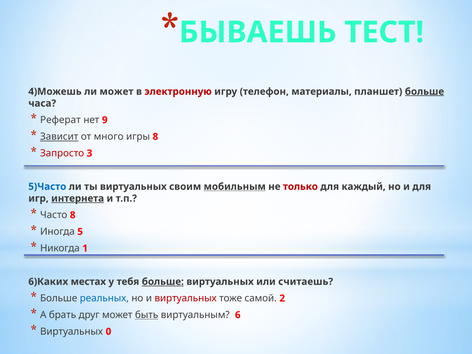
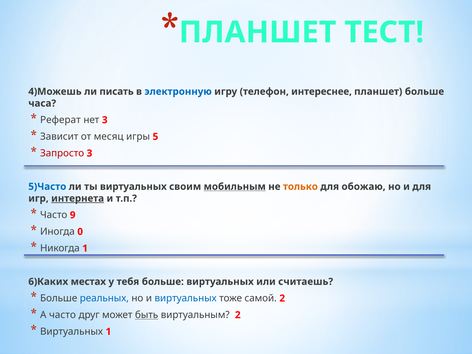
БЫВАЕШЬ at (258, 32): БЫВАЕШЬ -> ПЛАНШЕТ
ли может: может -> писать
электронную colour: red -> blue
материалы: материалы -> интереснее
больше at (424, 92) underline: present -> none
нет 9: 9 -> 3
Зависит underline: present -> none
много: много -> месяц
игры 8: 8 -> 5
только colour: red -> orange
каждый: каждый -> обожаю
Часто 8: 8 -> 9
5: 5 -> 0
больше at (163, 282) underline: present -> none
виртуальных at (186, 298) colour: red -> blue
А брать: брать -> часто
виртуальным 6: 6 -> 2
Виртуальных 0: 0 -> 1
